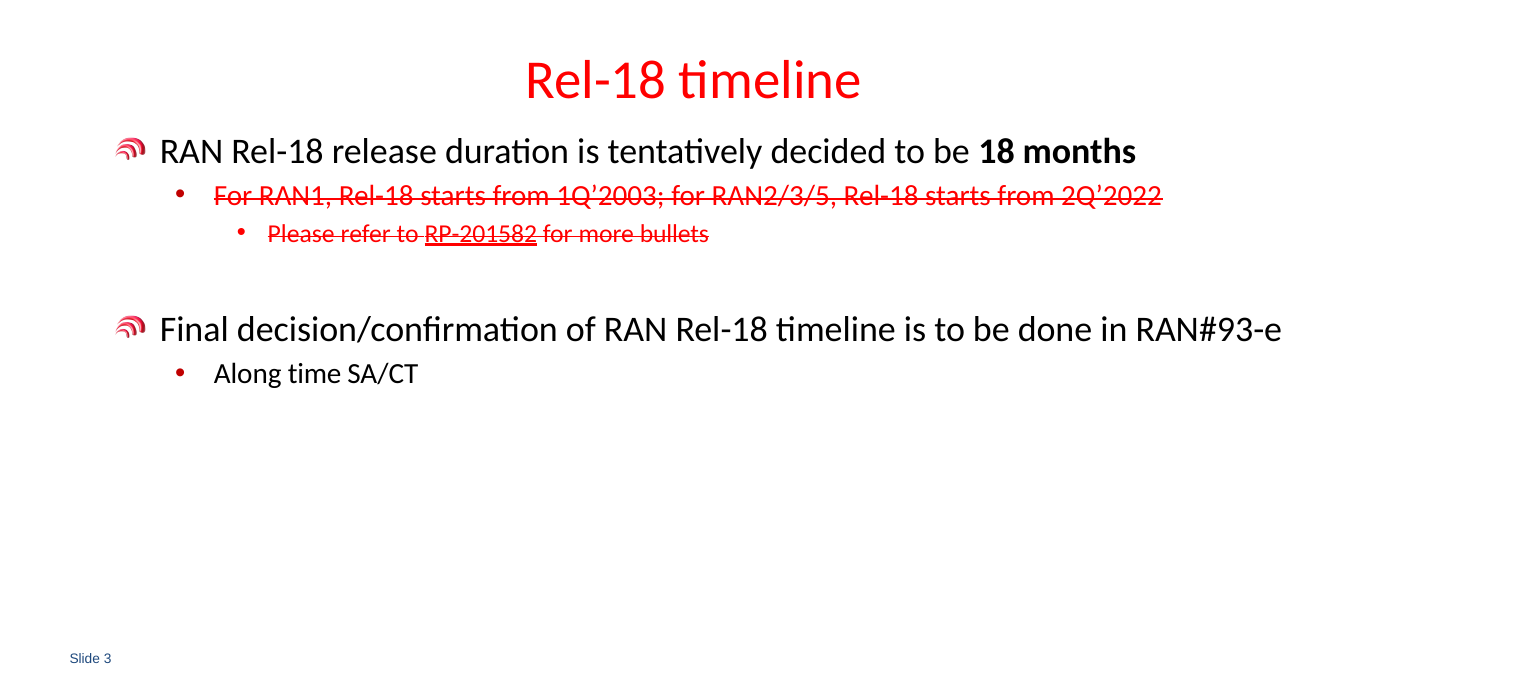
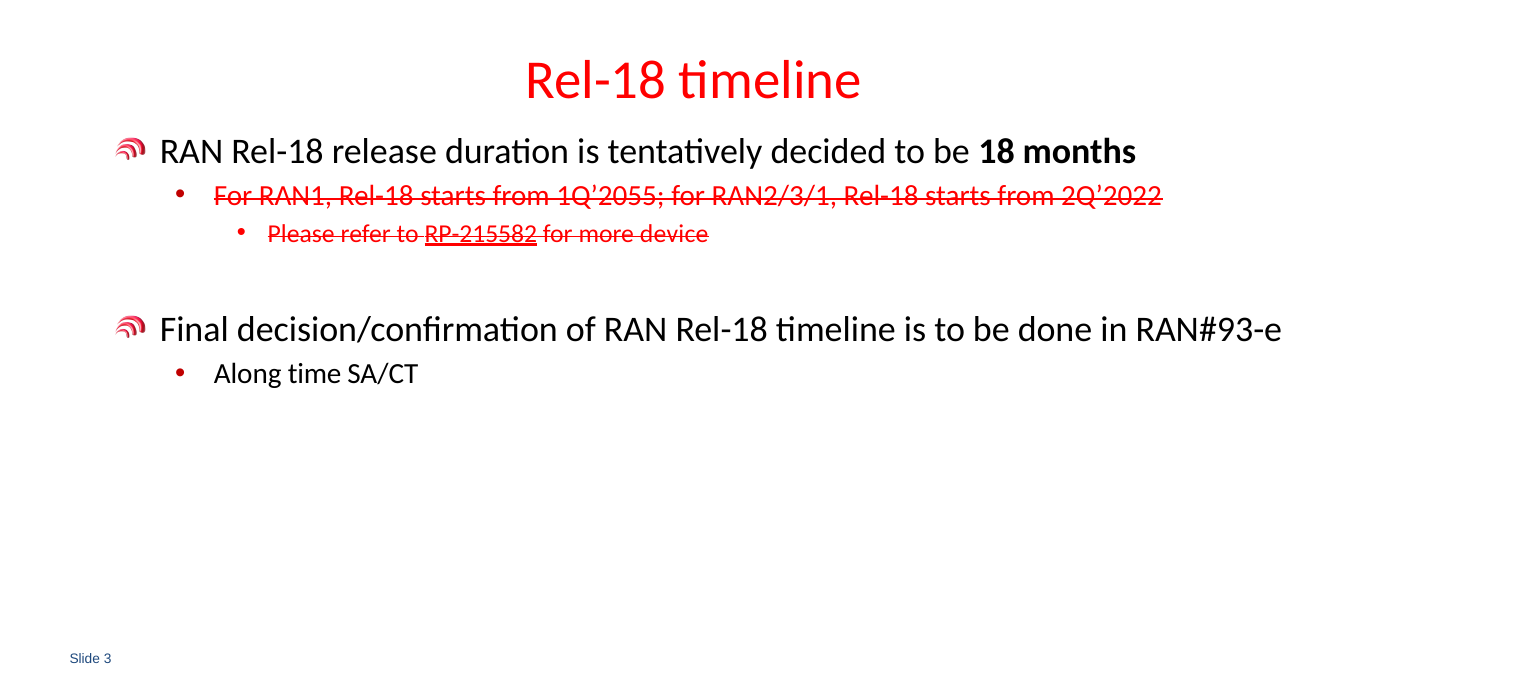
1Q’2003: 1Q’2003 -> 1Q’2055
RAN2/3/5: RAN2/3/5 -> RAN2/3/1
RP-201582: RP-201582 -> RP-215582
bullets: bullets -> device
